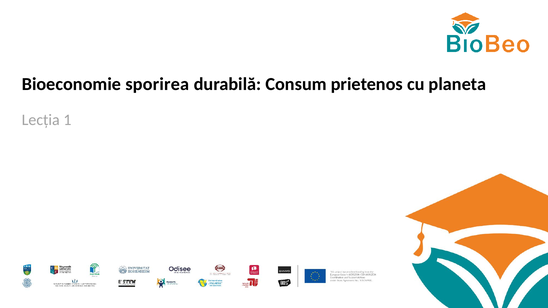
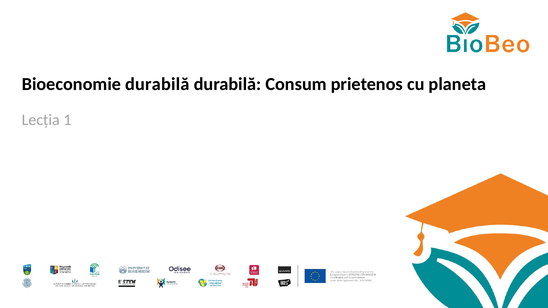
Bioeconomie sporirea: sporirea -> durabilă
